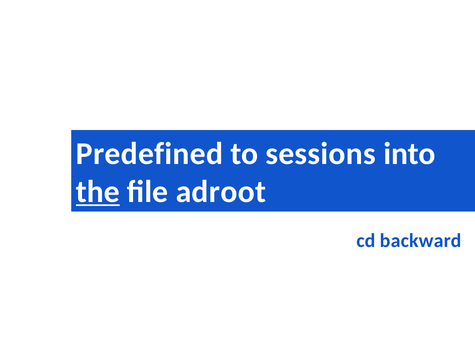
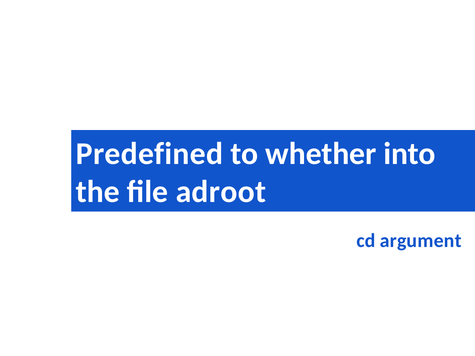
sessions: sessions -> whether
the underline: present -> none
backward: backward -> argument
